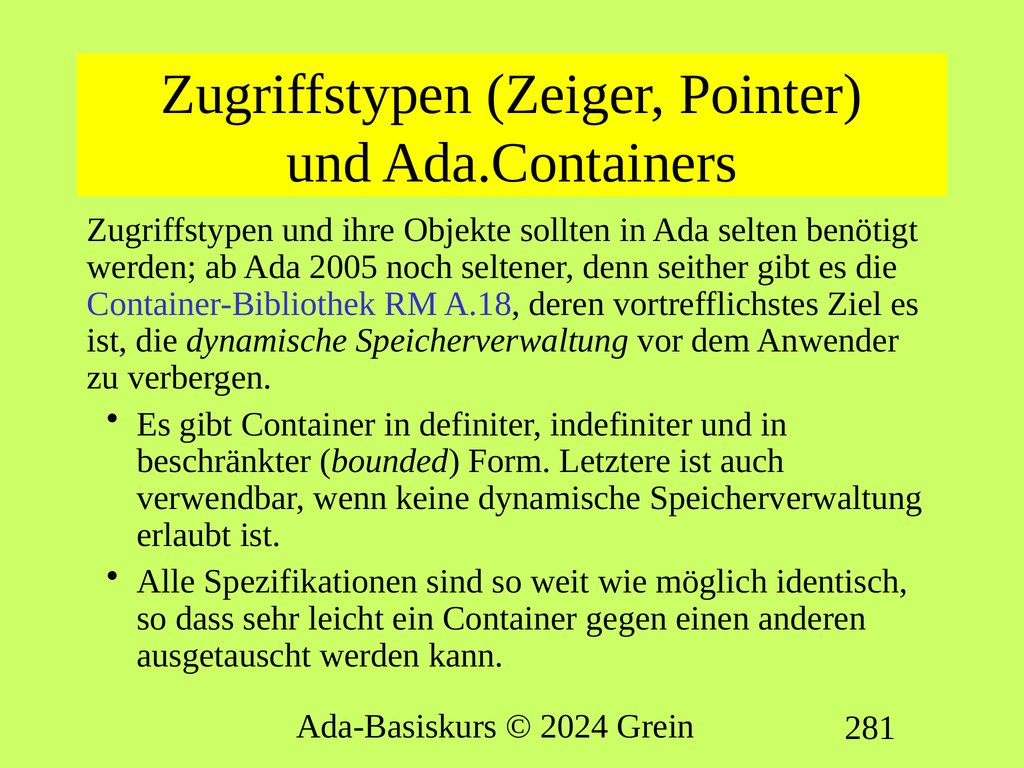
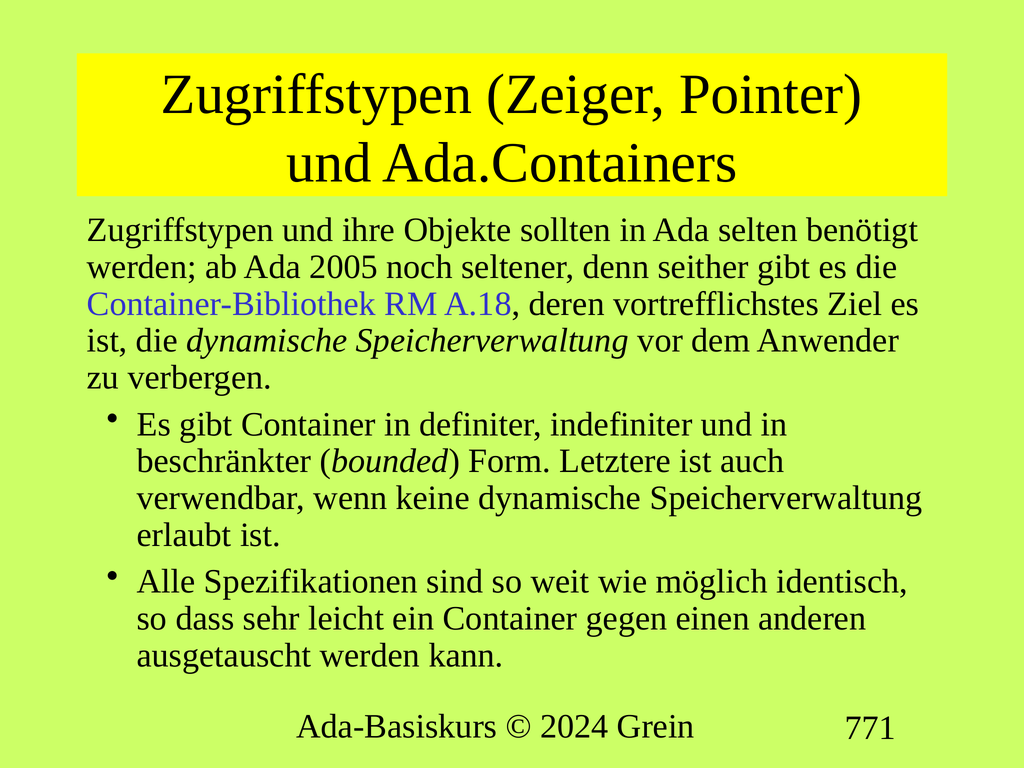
281: 281 -> 771
